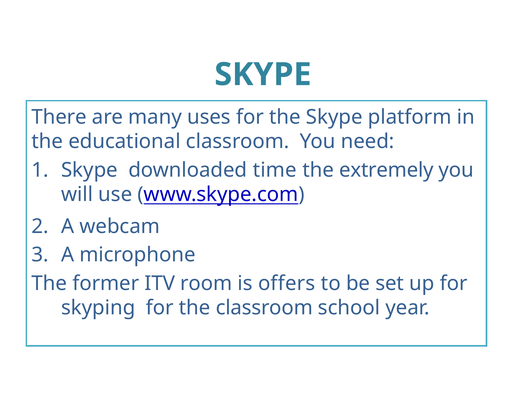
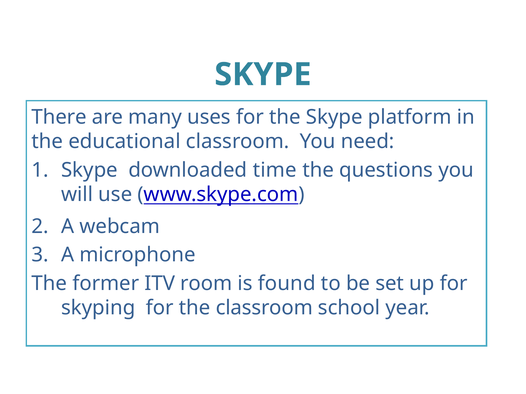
extremely: extremely -> questions
offers: offers -> found
